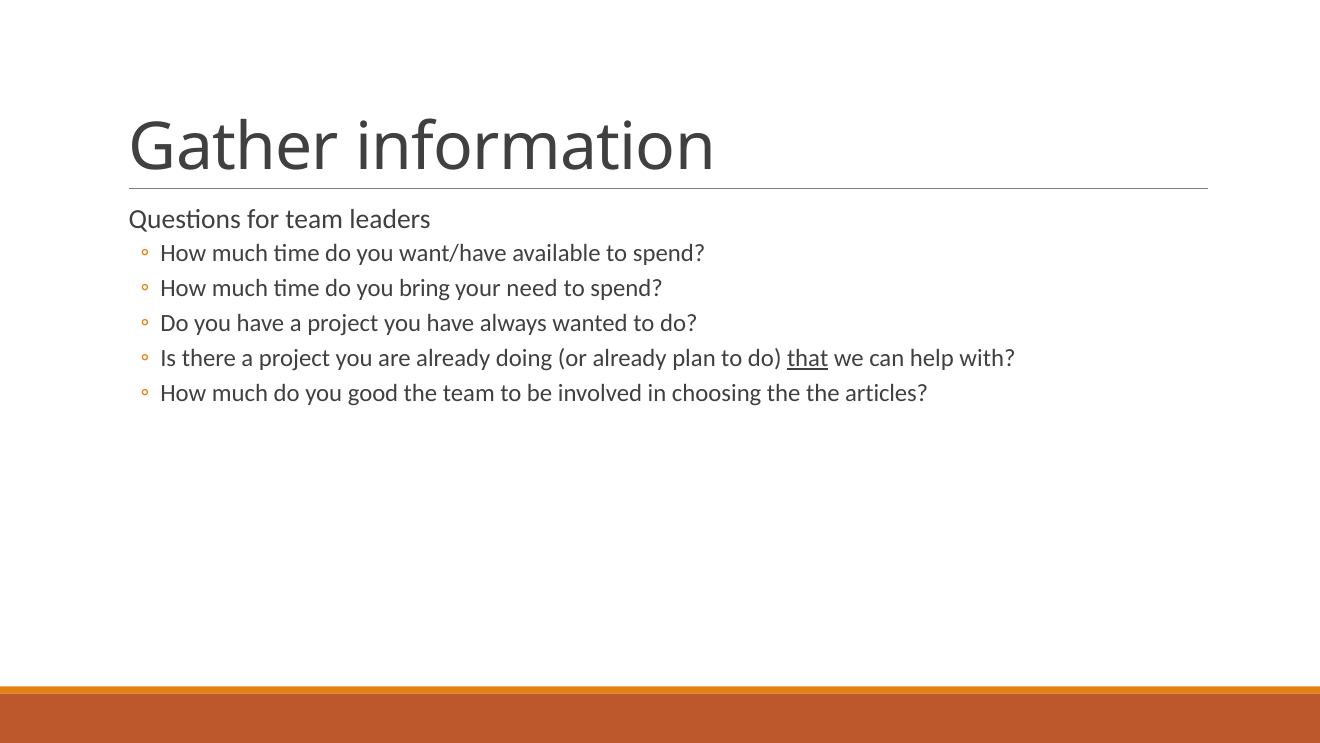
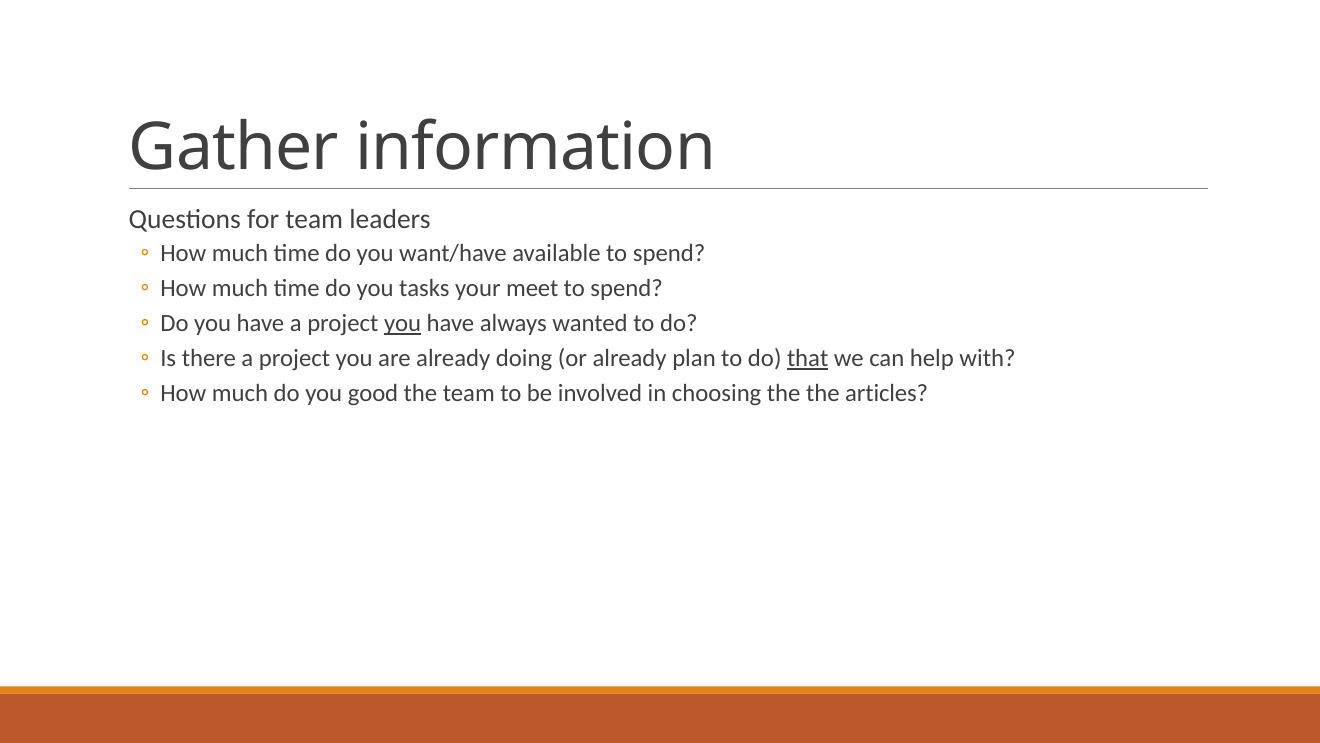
bring: bring -> tasks
need: need -> meet
you at (403, 323) underline: none -> present
